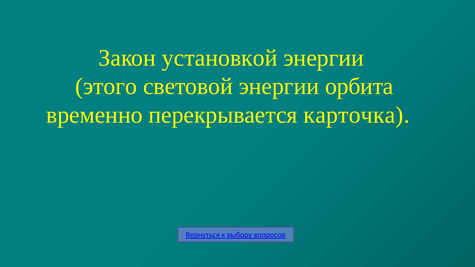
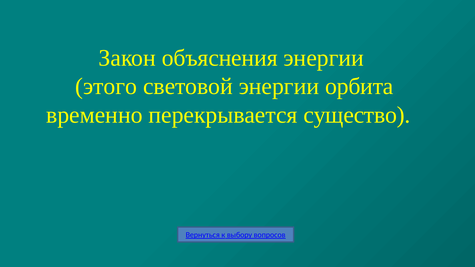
установкой: установкой -> объяснения
карточка: карточка -> существо
